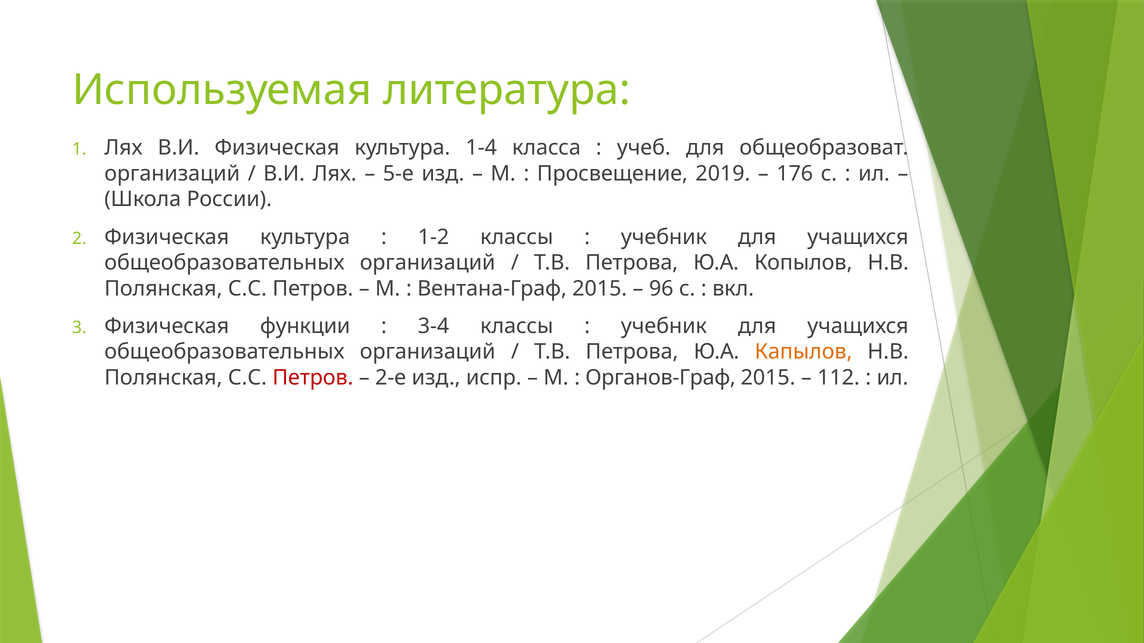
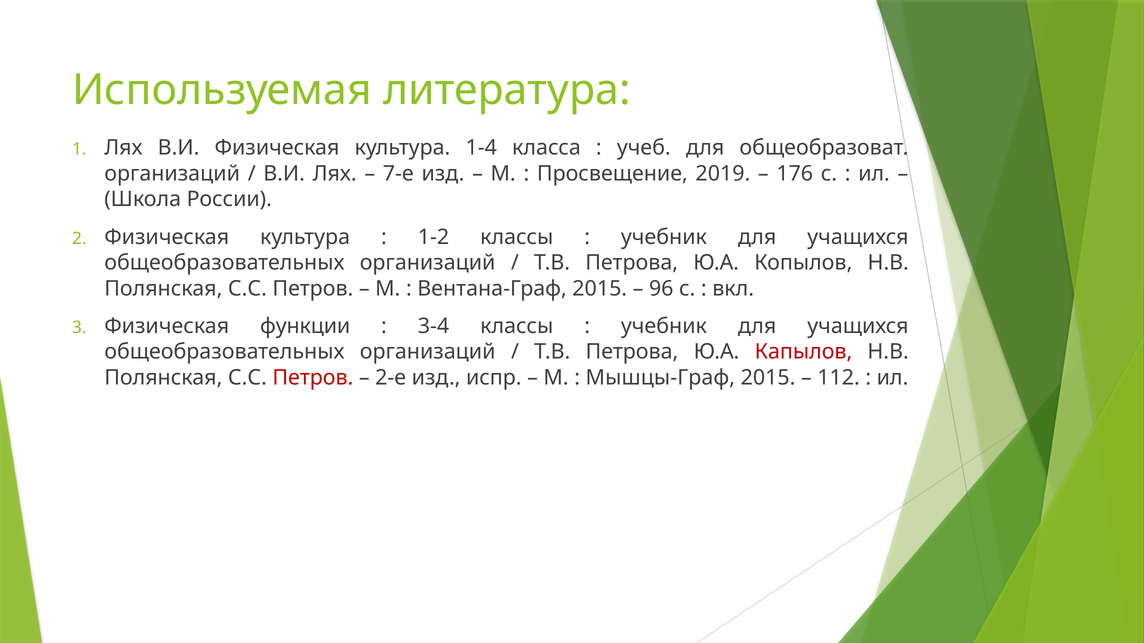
5-е: 5-е -> 7-е
Капылов colour: orange -> red
Органов-Граф: Органов-Граф -> Мышцы-Граф
